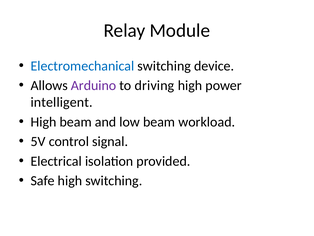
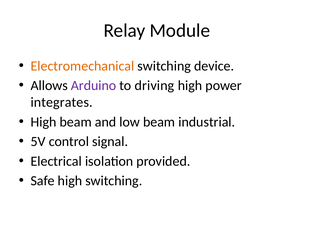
Electromechanical colour: blue -> orange
intelligent: intelligent -> integrates
workload: workload -> industrial
